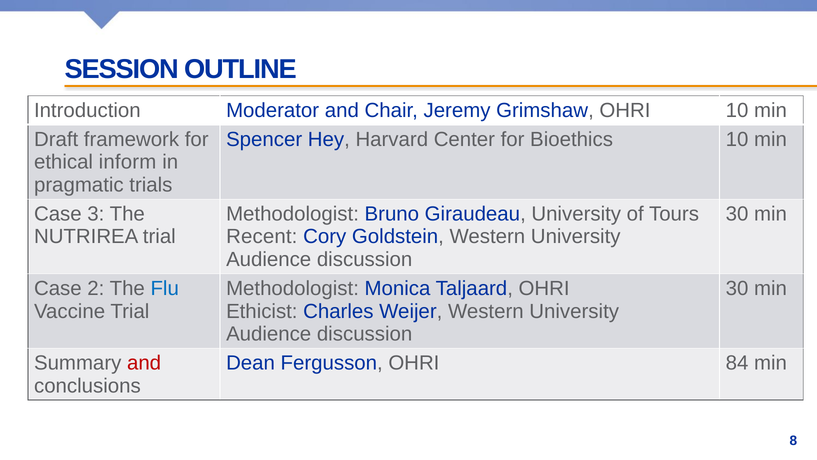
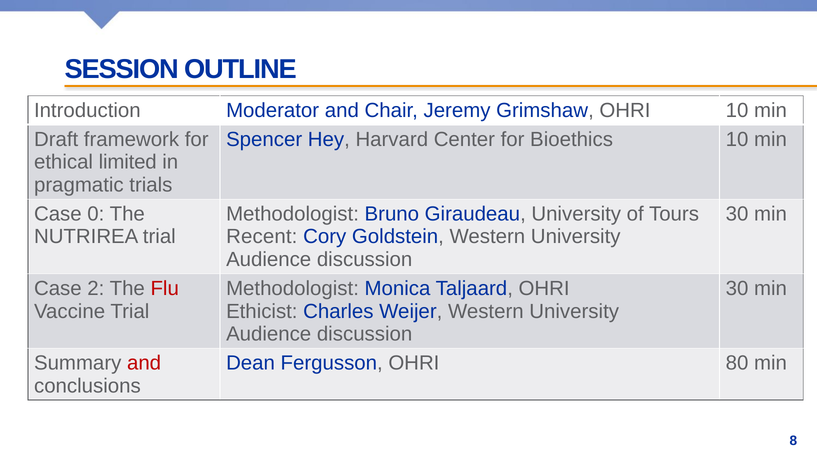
inform: inform -> limited
3: 3 -> 0
Flu colour: blue -> red
84: 84 -> 80
